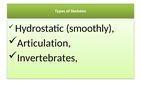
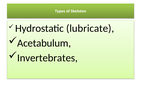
smoothly: smoothly -> lubricate
Articulation: Articulation -> Acetabulum
